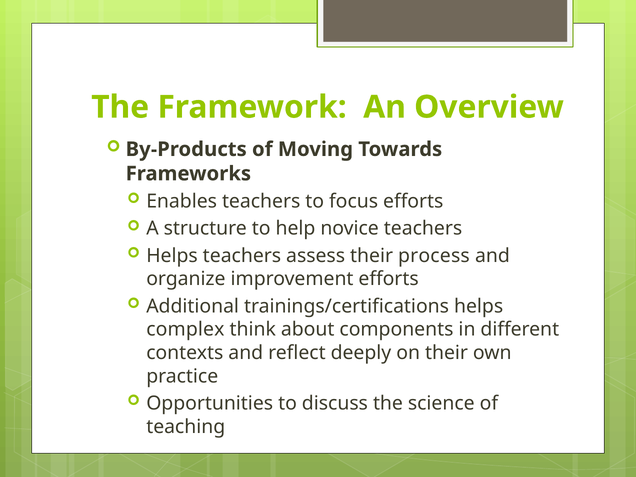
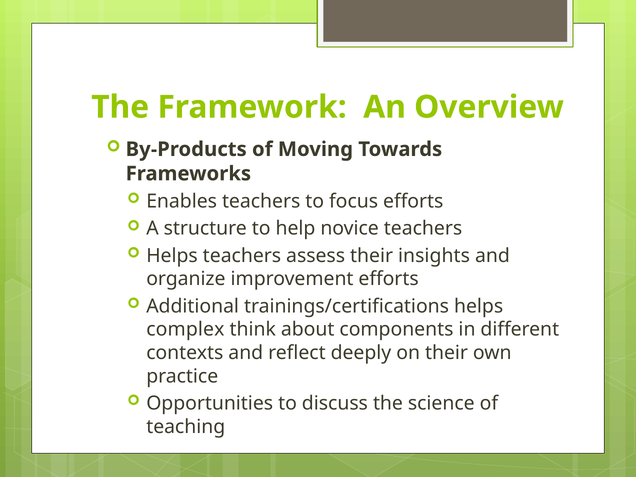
process: process -> insights
